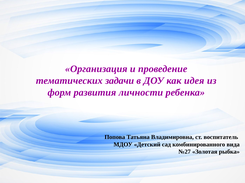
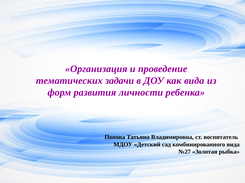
как идея: идея -> вида
